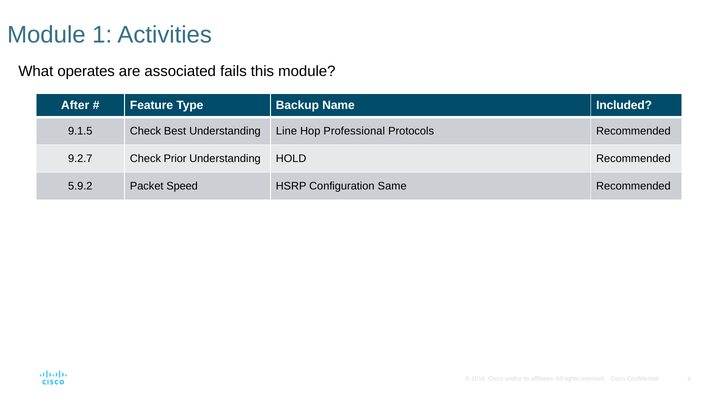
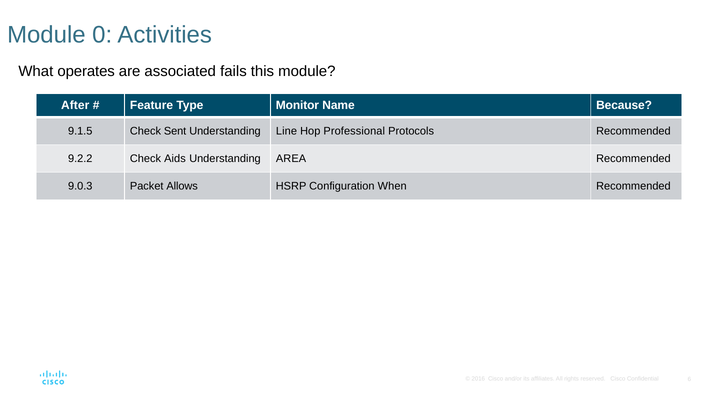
1: 1 -> 0
Backup: Backup -> Monitor
Included: Included -> Because
Best: Best -> Sent
9.2.7: 9.2.7 -> 9.2.2
Prior: Prior -> Aids
HOLD: HOLD -> AREA
5.9.2: 5.9.2 -> 9.0.3
Speed: Speed -> Allows
Same: Same -> When
